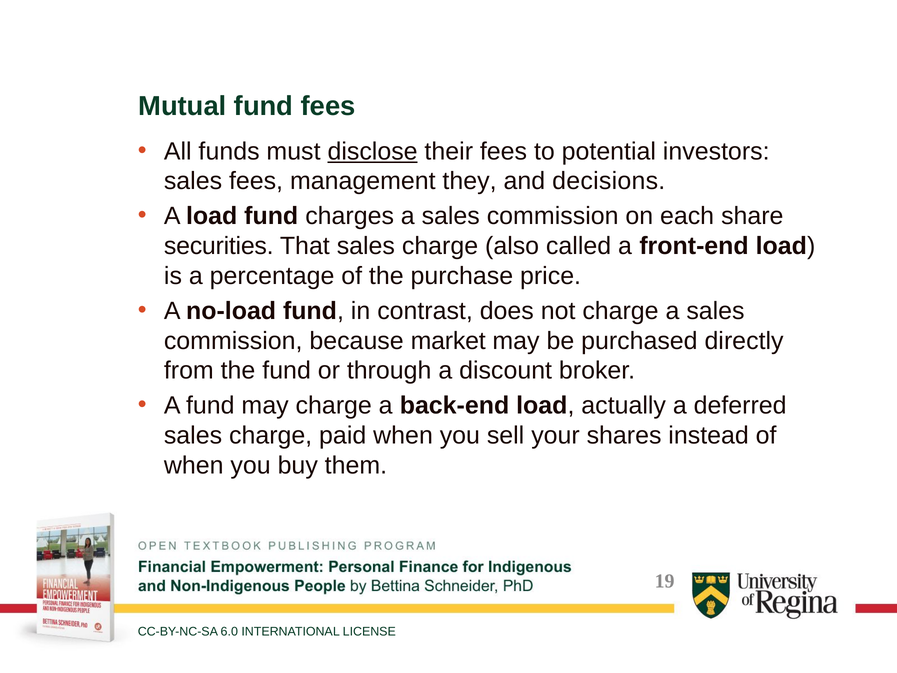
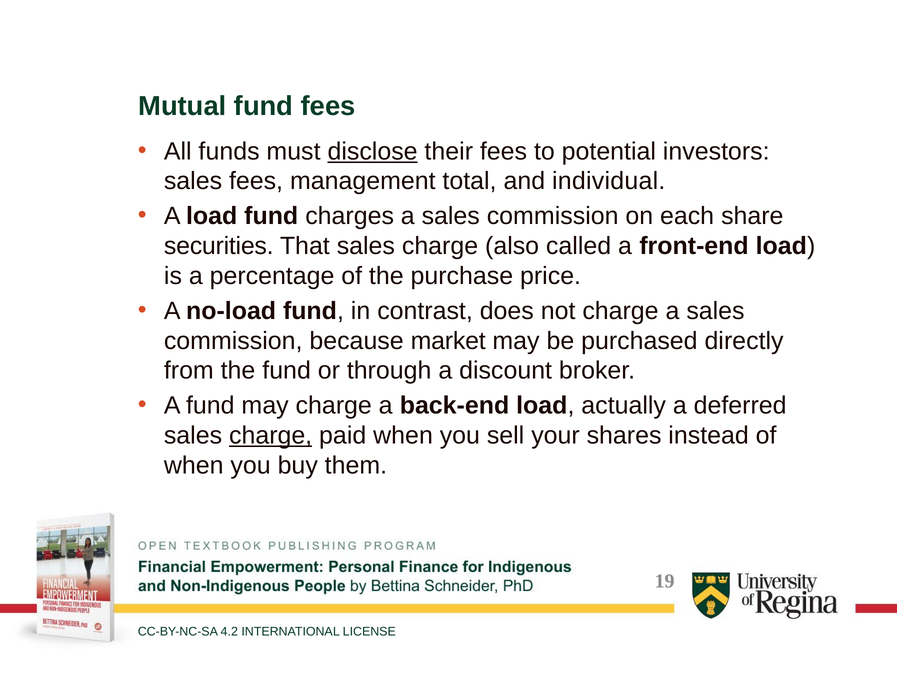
they: they -> total
decisions: decisions -> individual
charge at (271, 435) underline: none -> present
6.0: 6.0 -> 4.2
